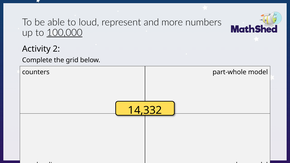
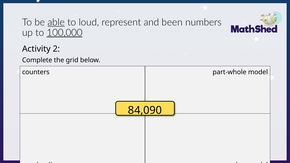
able underline: none -> present
more: more -> been
14,332: 14,332 -> 84,090
